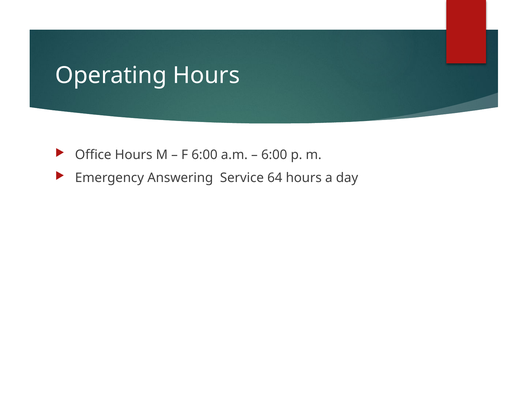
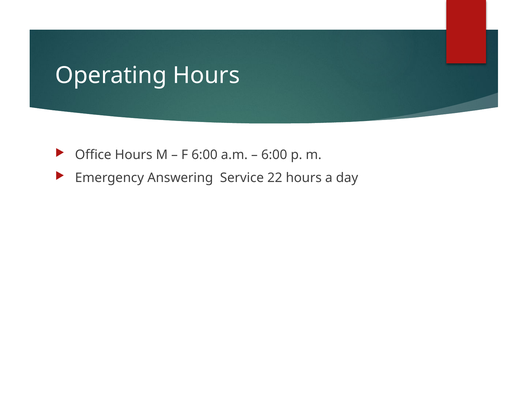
64: 64 -> 22
